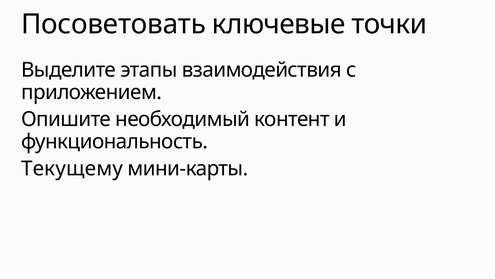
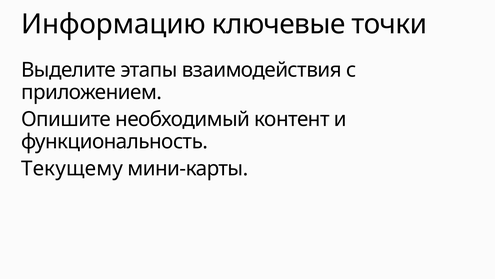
Посоветовать: Посоветовать -> Информацию
